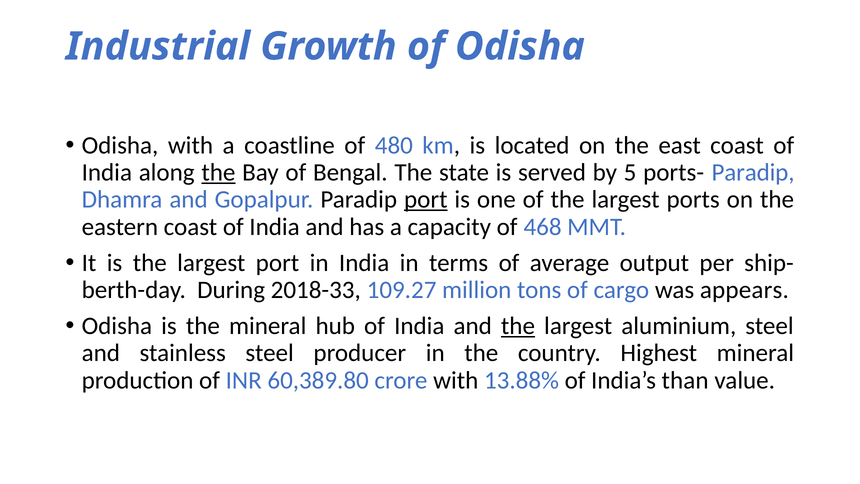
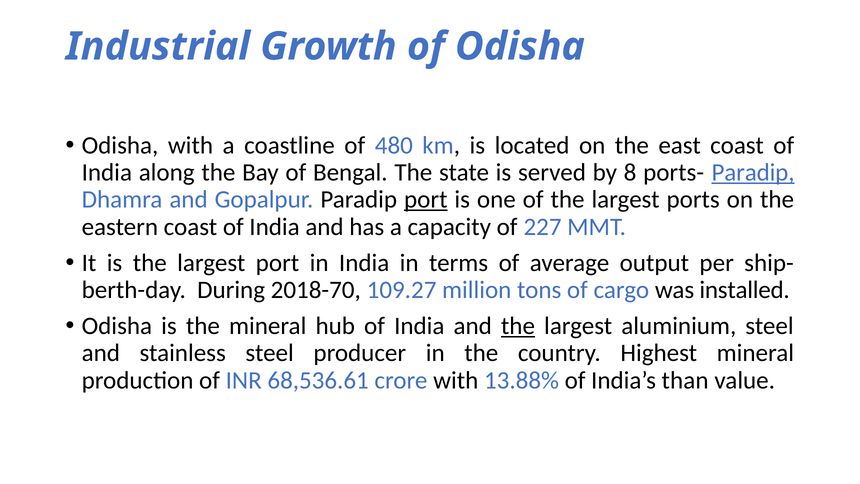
the at (218, 172) underline: present -> none
5: 5 -> 8
Paradip at (753, 172) underline: none -> present
468: 468 -> 227
2018-33: 2018-33 -> 2018-70
appears: appears -> installed
60,389.80: 60,389.80 -> 68,536.61
